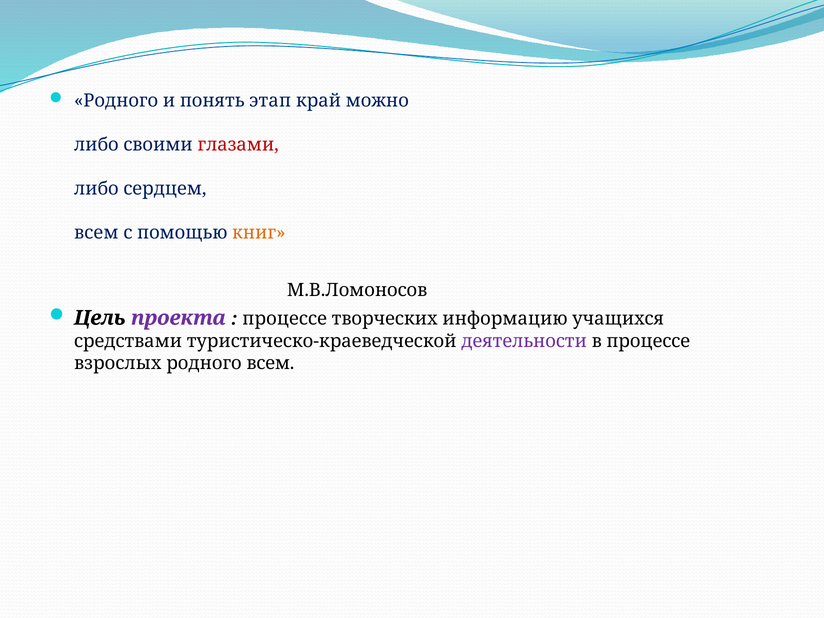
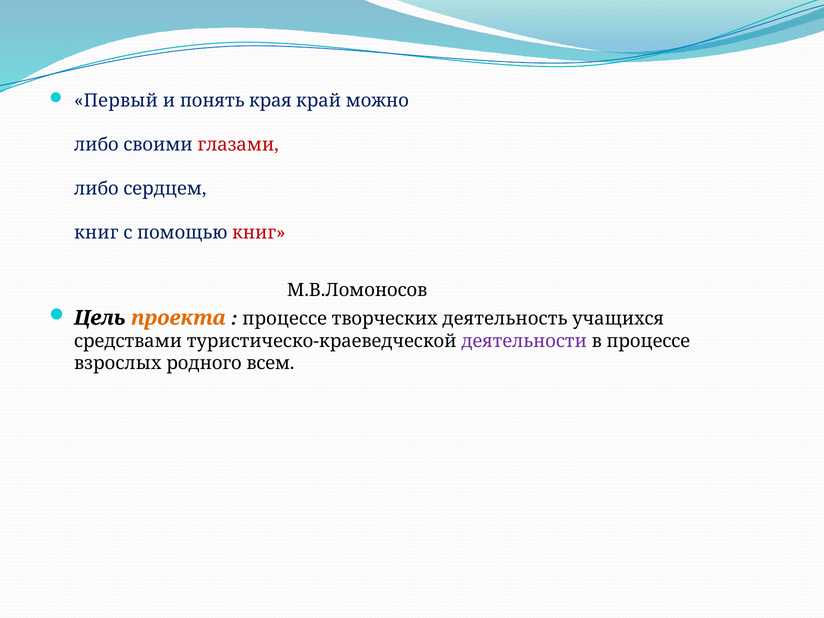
Родного at (116, 101): Родного -> Первый
этап: этап -> края
всем at (96, 233): всем -> книг
книг at (259, 233) colour: orange -> red
проекта colour: purple -> orange
информацию: информацию -> деятельность
